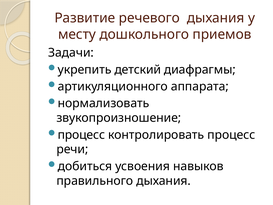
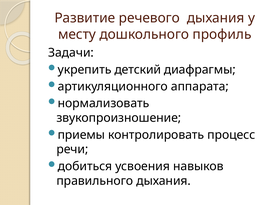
приемов: приемов -> профиль
процесс at (81, 135): процесс -> приемы
